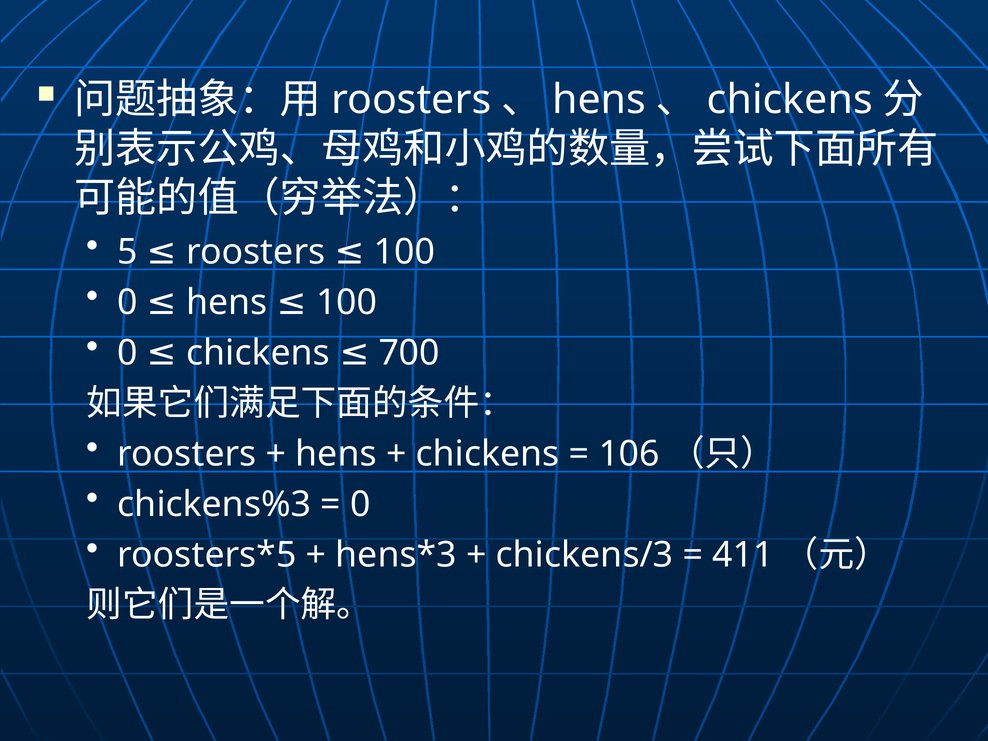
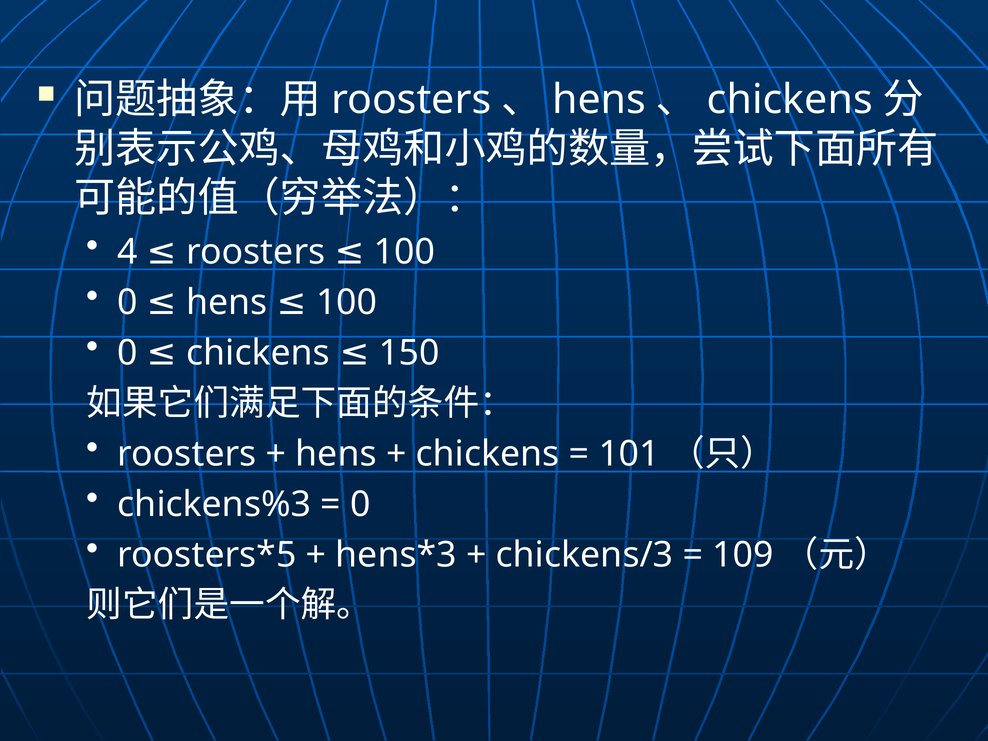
5: 5 -> 4
700: 700 -> 150
106: 106 -> 101
411: 411 -> 109
